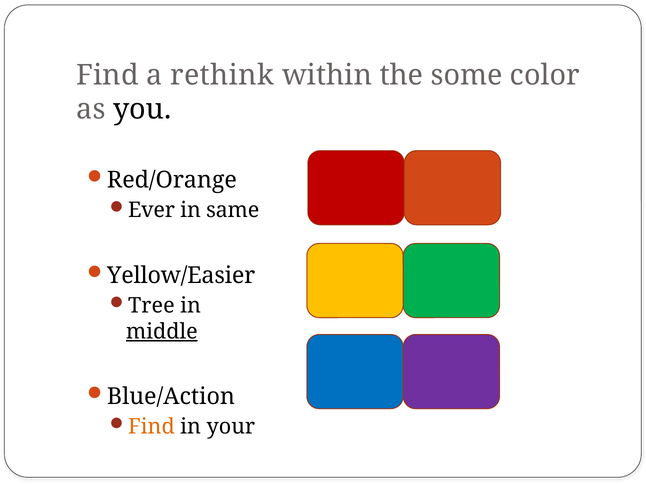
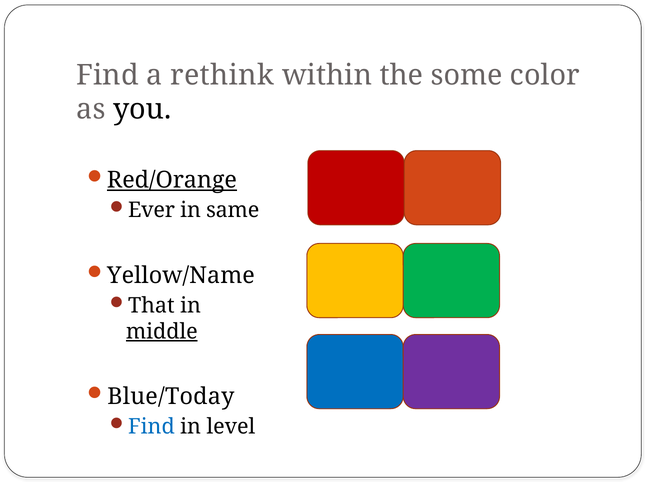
Red/Orange underline: none -> present
Yellow/Easier: Yellow/Easier -> Yellow/Name
Tree: Tree -> That
Blue/Action: Blue/Action -> Blue/Today
Find at (151, 427) colour: orange -> blue
your: your -> level
